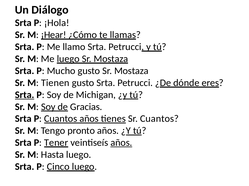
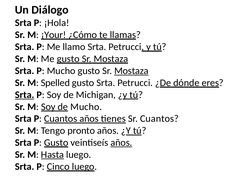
¡Hear: ¡Hear -> ¡Your
Me luego: luego -> gusto
Mostaza at (131, 71) underline: none -> present
Tienen: Tienen -> Spelled
de Gracias: Gracias -> Mucho
P Tener: Tener -> Gusto
Hasta underline: none -> present
